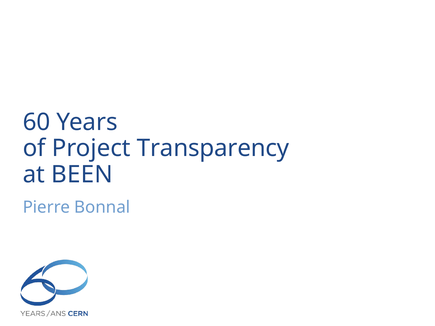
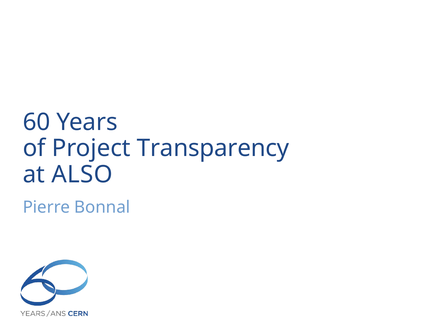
BEEN: BEEN -> ALSO
